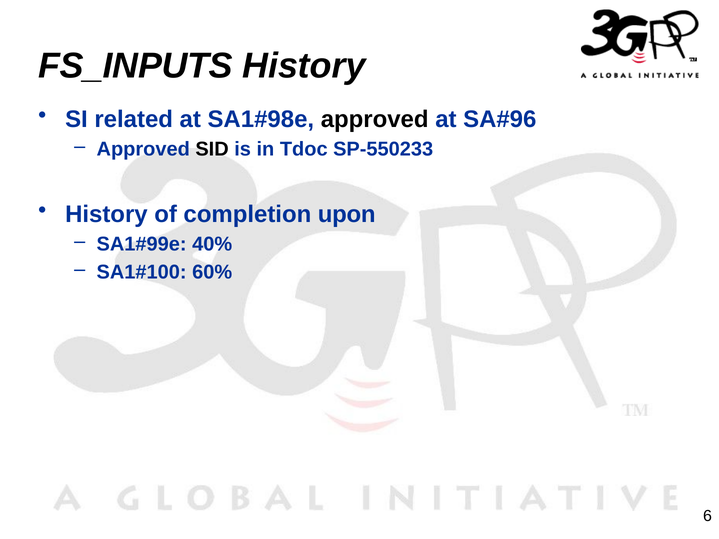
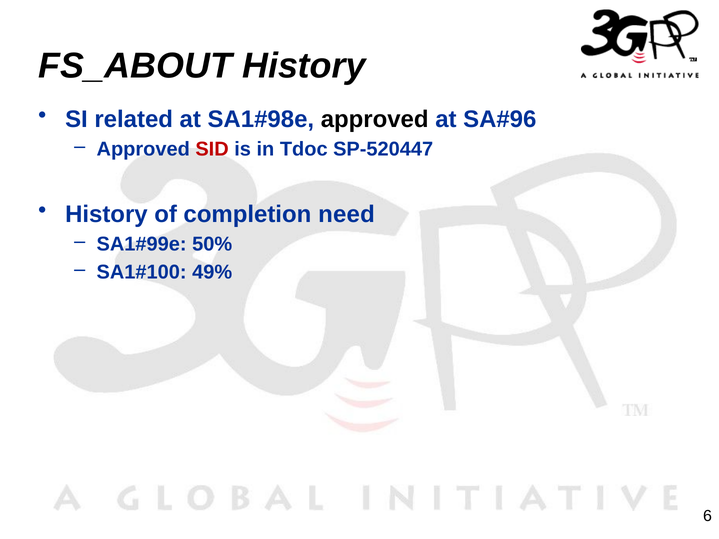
FS_INPUTS: FS_INPUTS -> FS_ABOUT
SID colour: black -> red
SP-550233: SP-550233 -> SP-520447
upon: upon -> need
40%: 40% -> 50%
60%: 60% -> 49%
